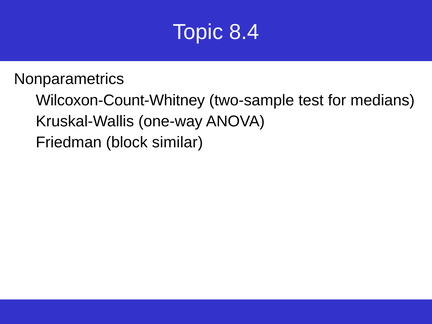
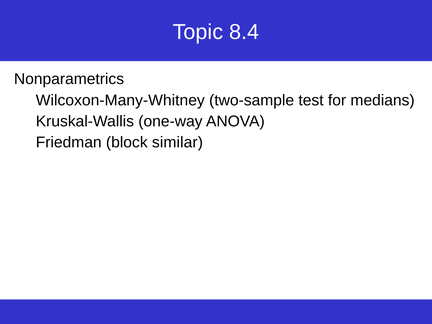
Wilcoxon-Count-Whitney: Wilcoxon-Count-Whitney -> Wilcoxon-Many-Whitney
